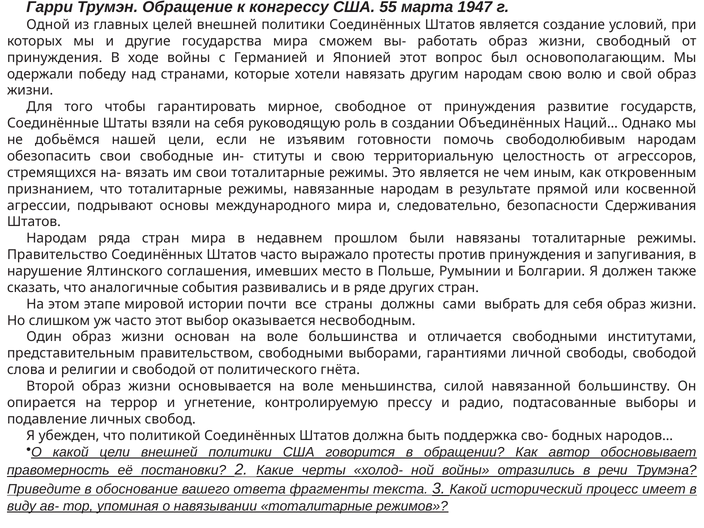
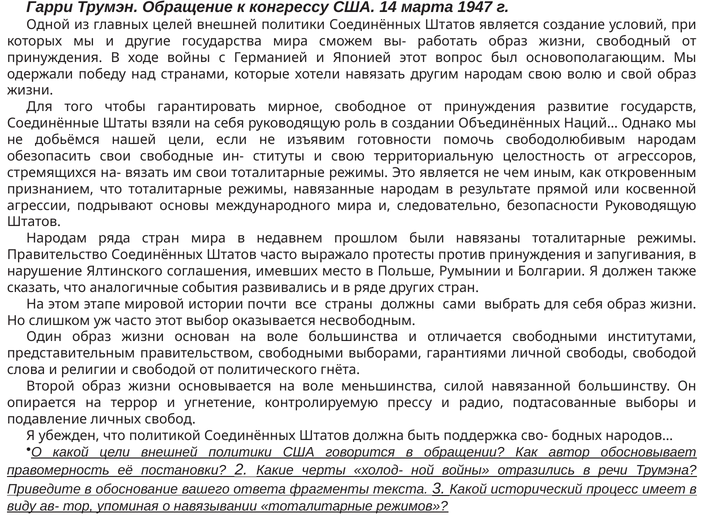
55: 55 -> 14
безопасности Сдерживания: Сдерживания -> Руководящую
